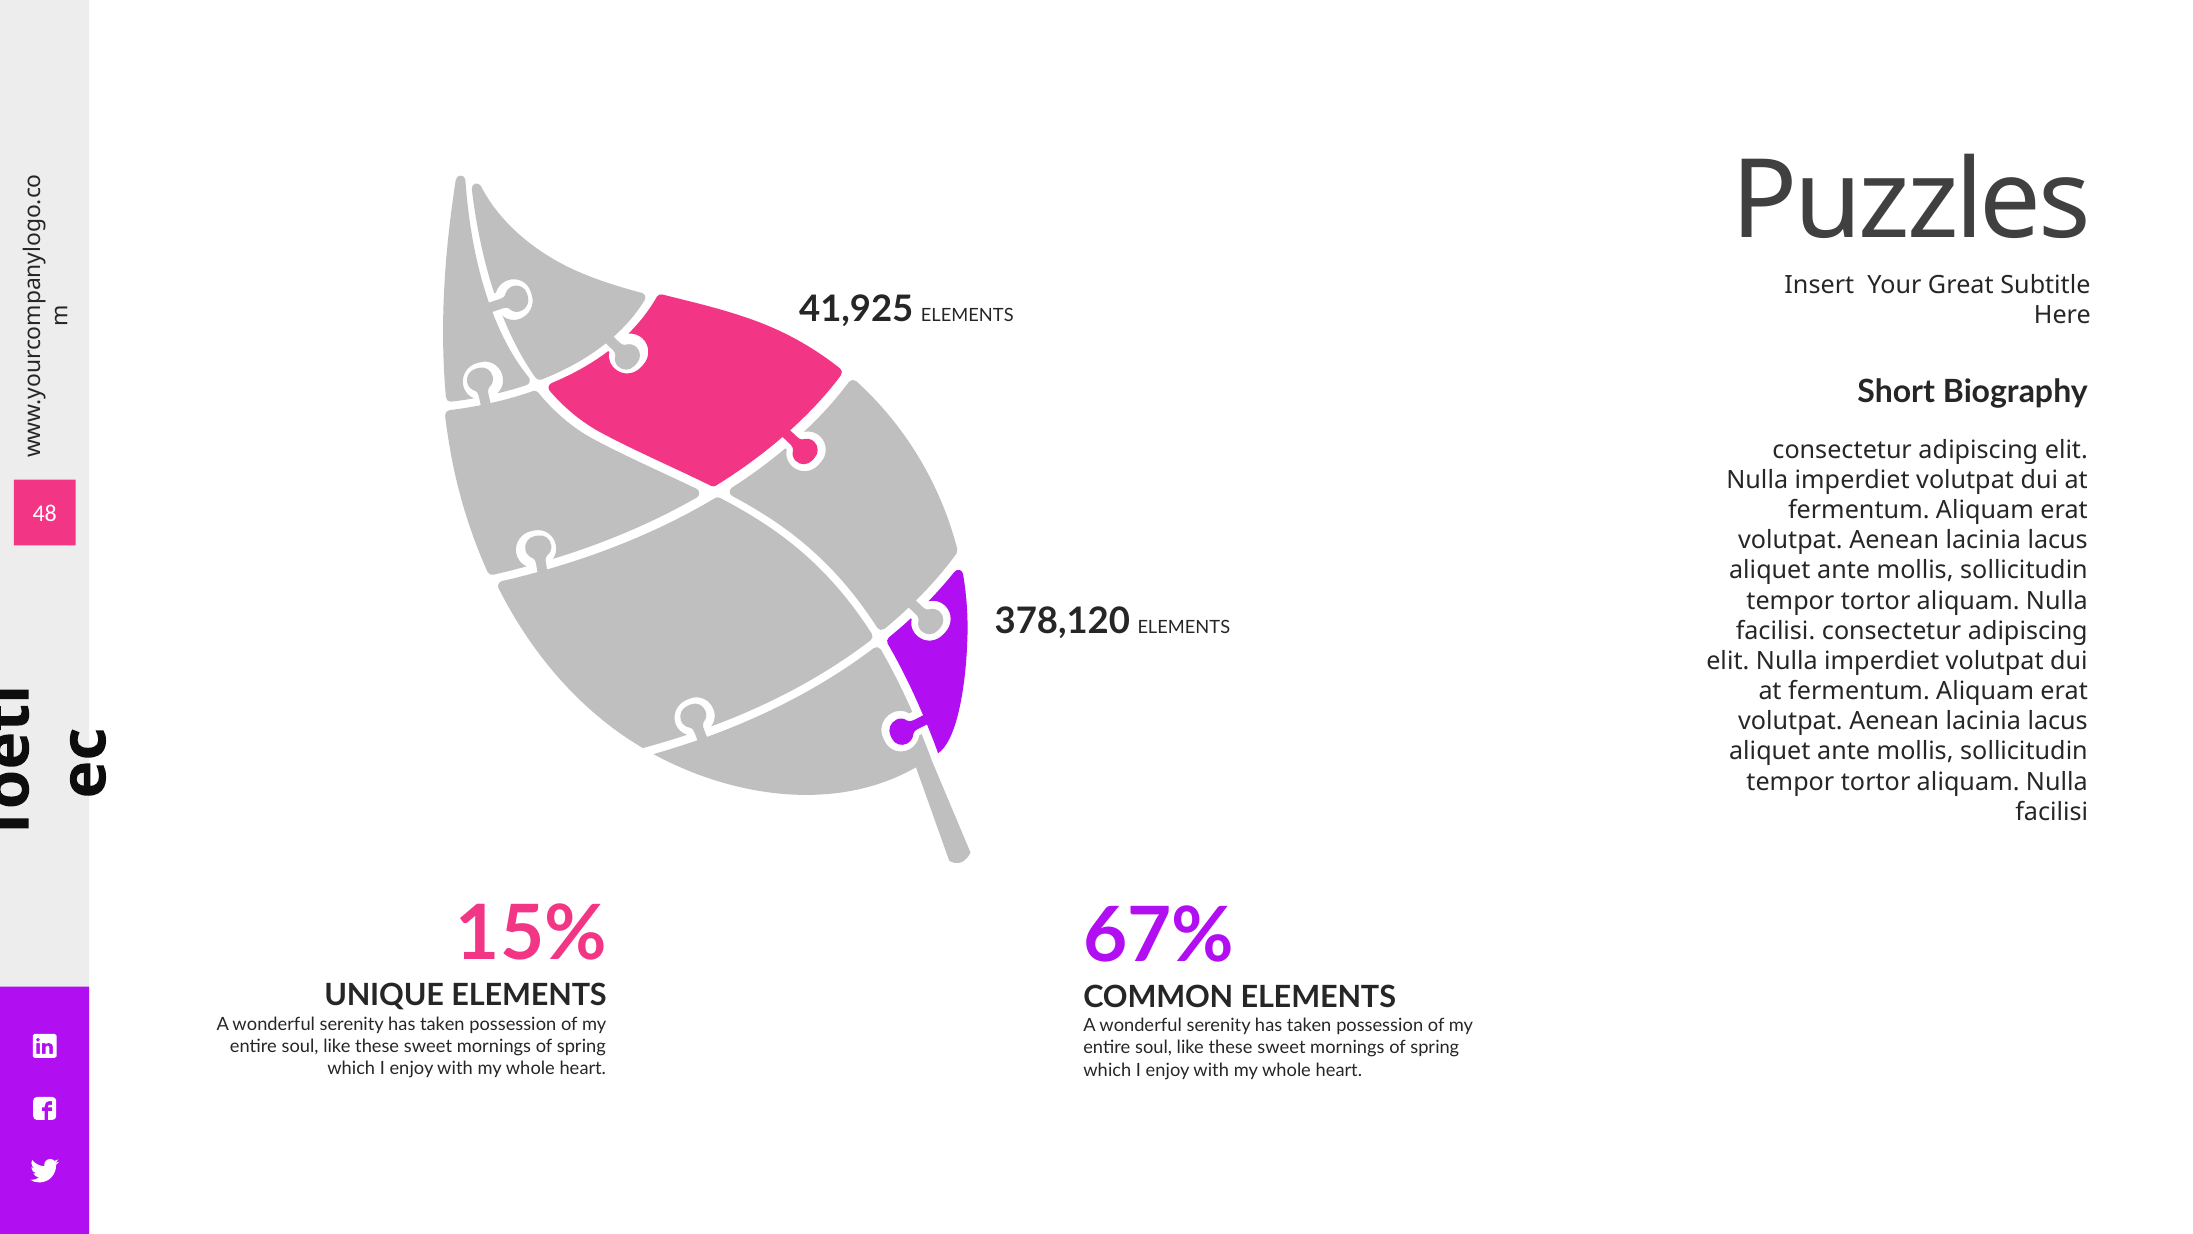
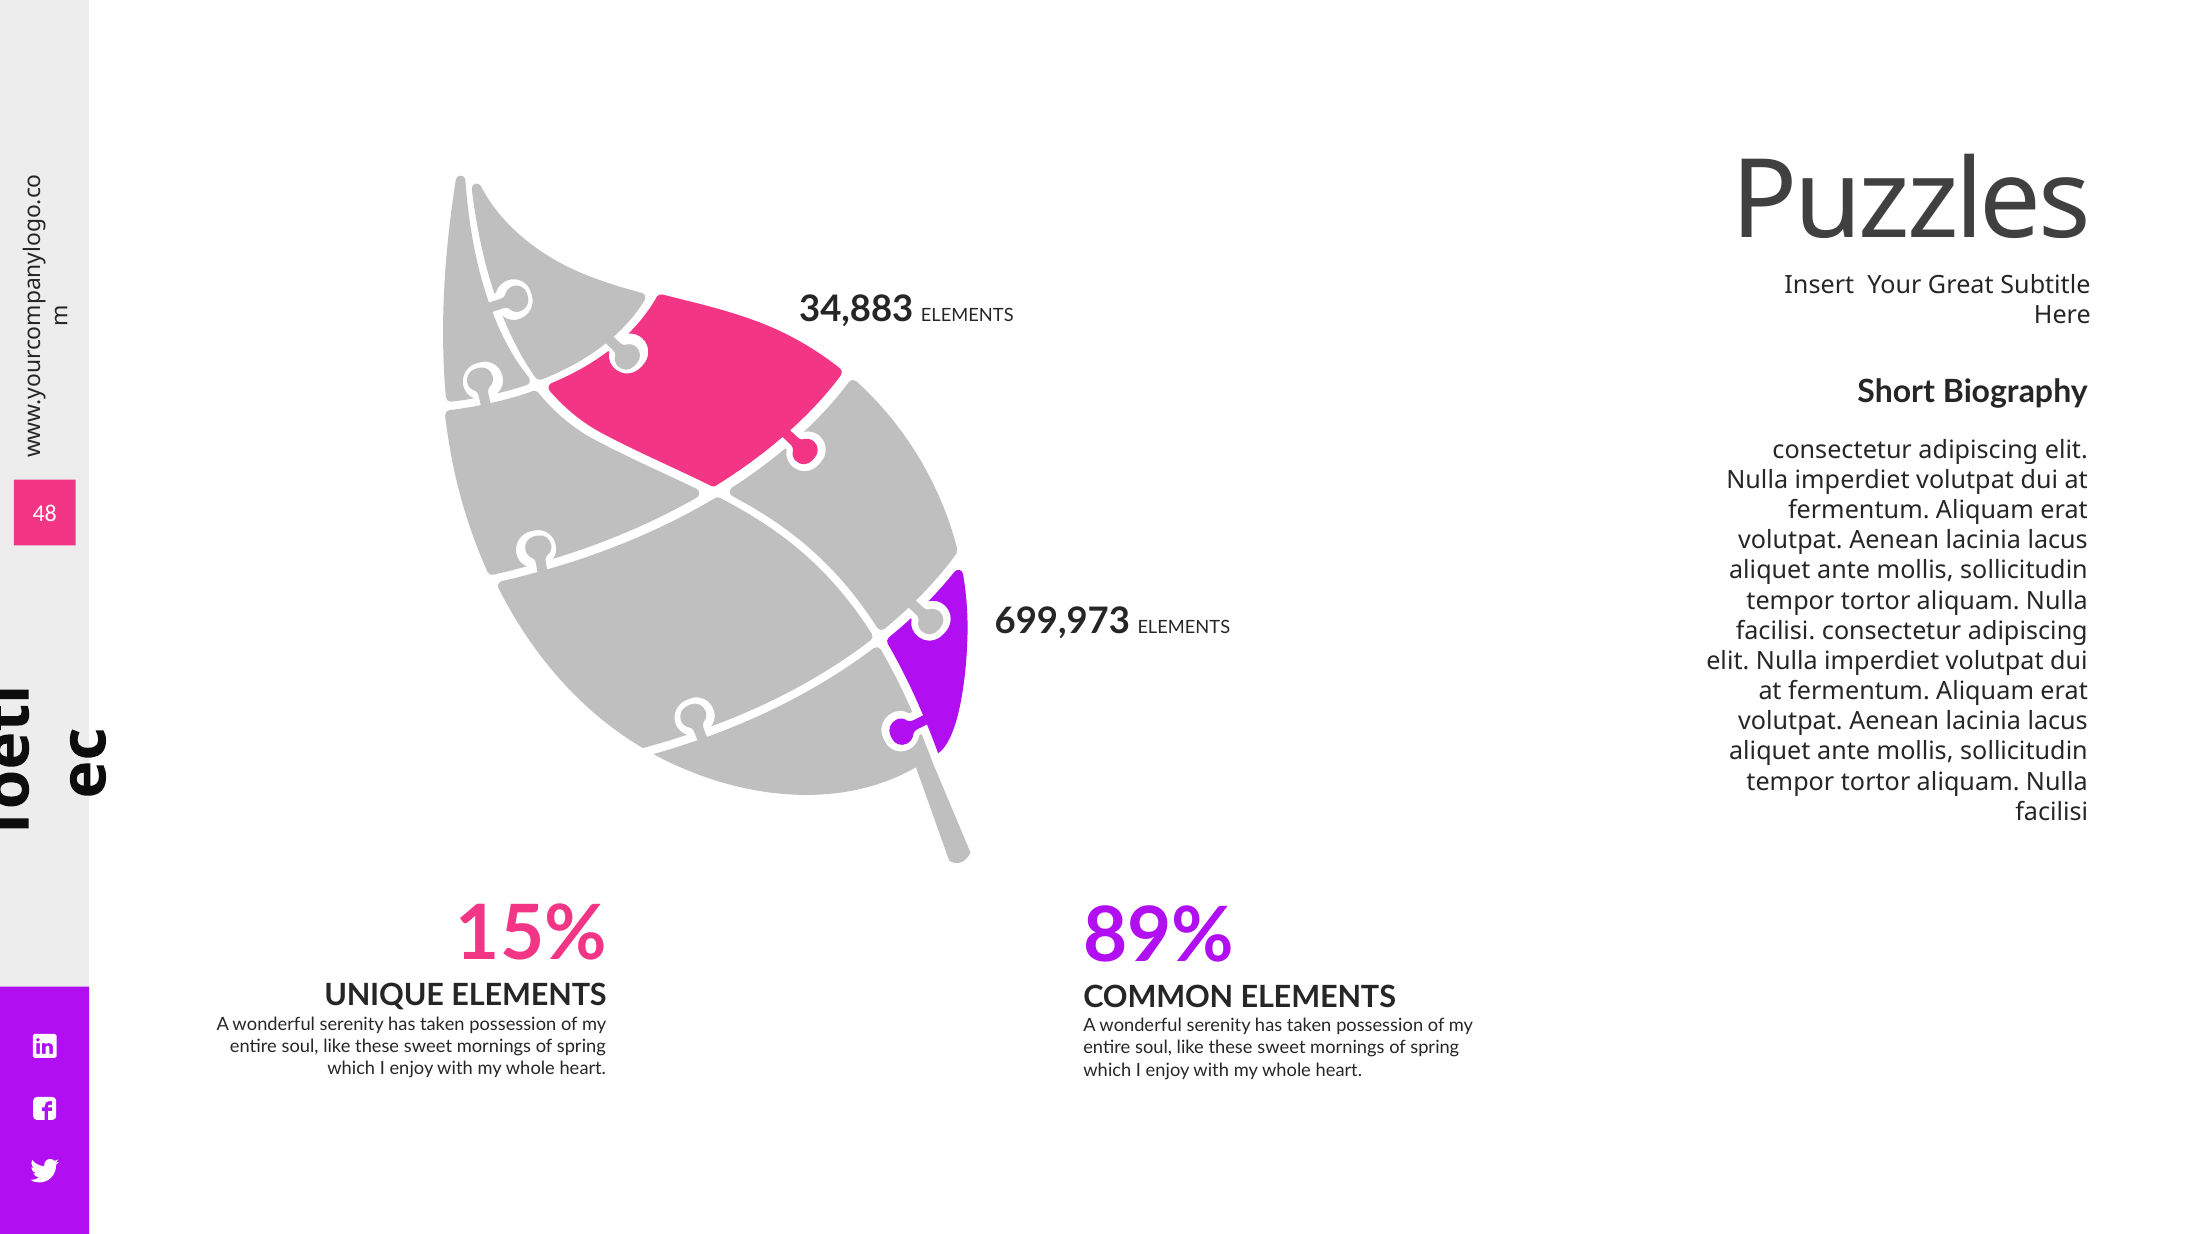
41,925: 41,925 -> 34,883
378,120: 378,120 -> 699,973
67%: 67% -> 89%
